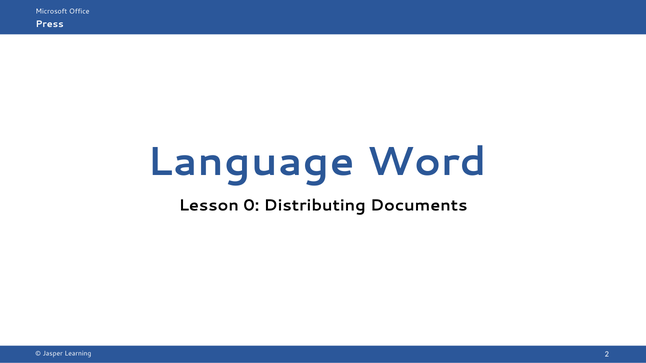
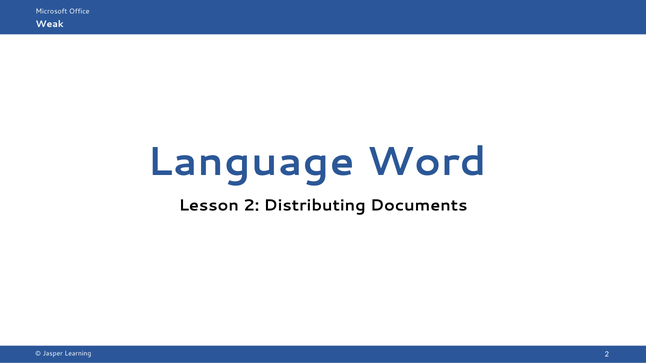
Press: Press -> Weak
Lesson 0: 0 -> 2
